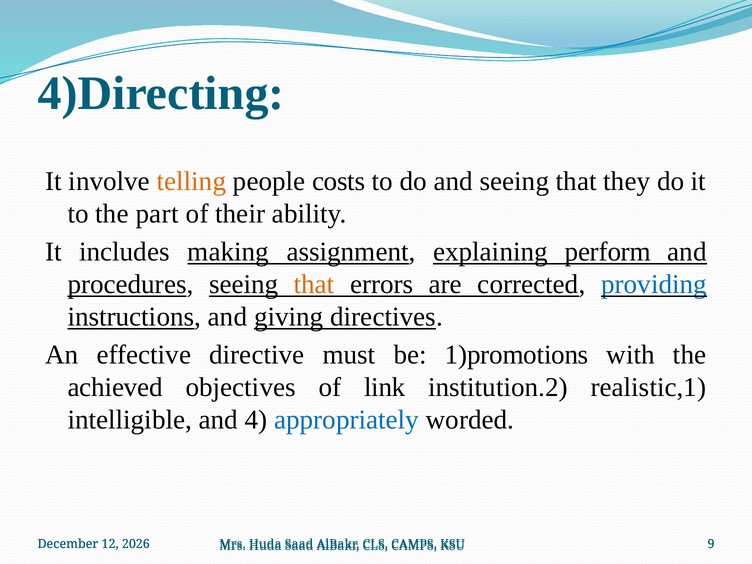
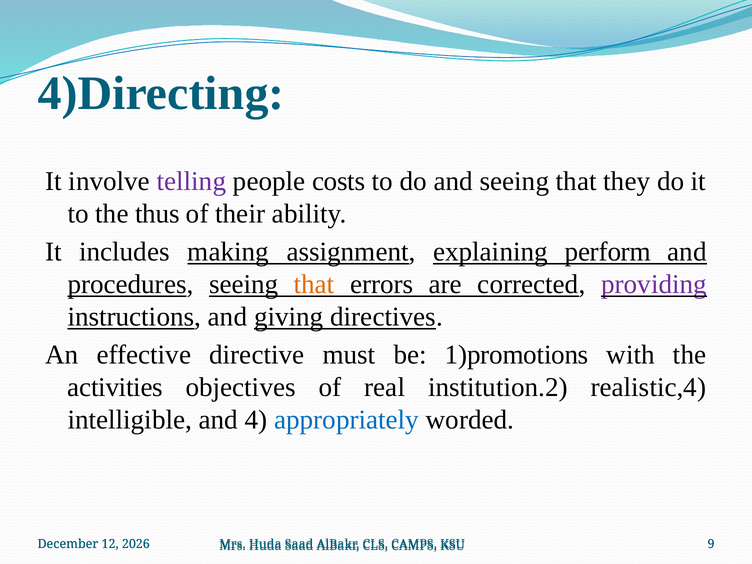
telling colour: orange -> purple
part: part -> thus
providing colour: blue -> purple
achieved: achieved -> activities
link: link -> real
realistic,1: realistic,1 -> realistic,4
